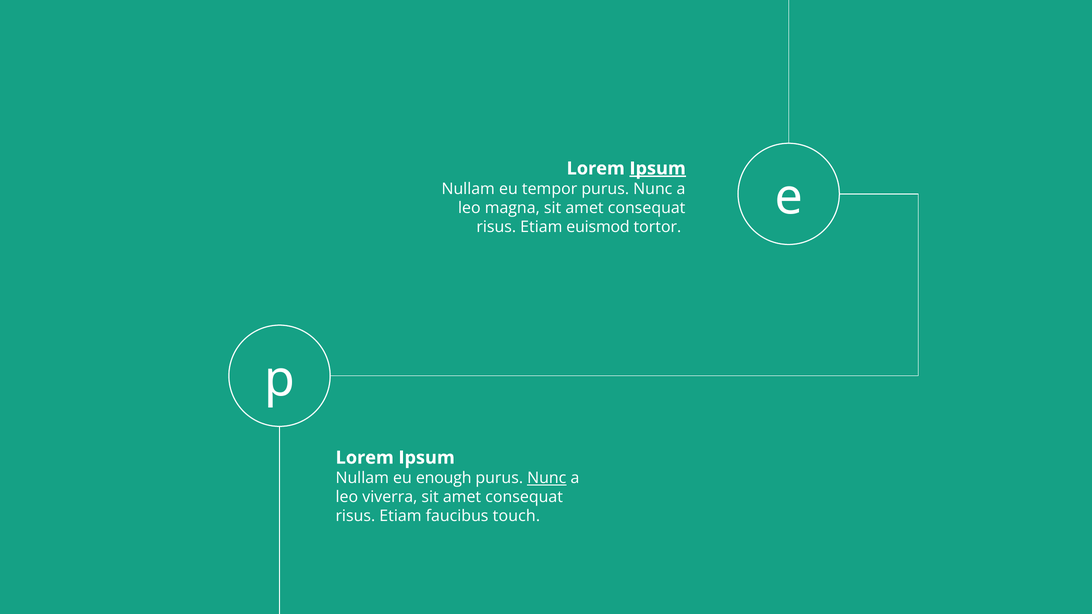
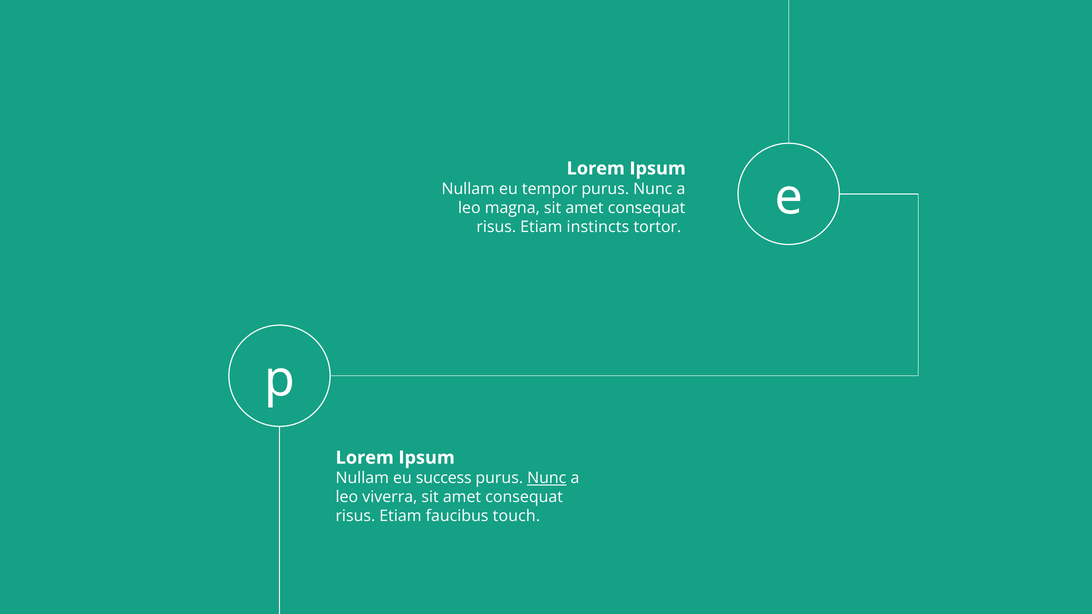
Ipsum at (658, 169) underline: present -> none
euismod: euismod -> instincts
enough: enough -> success
